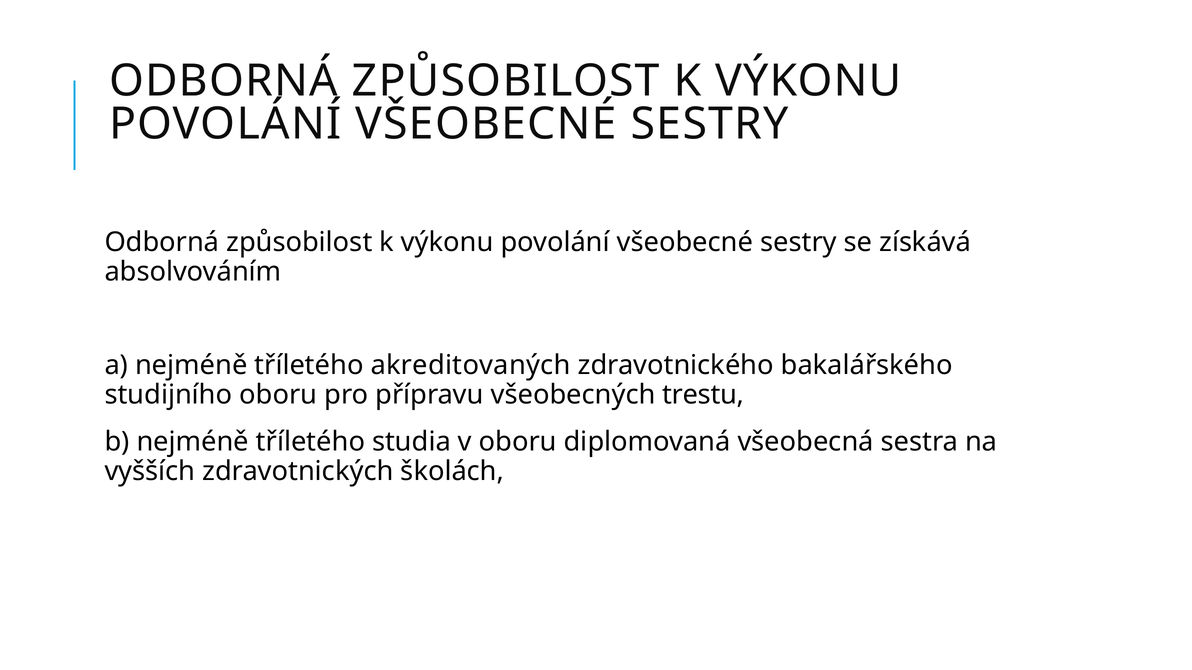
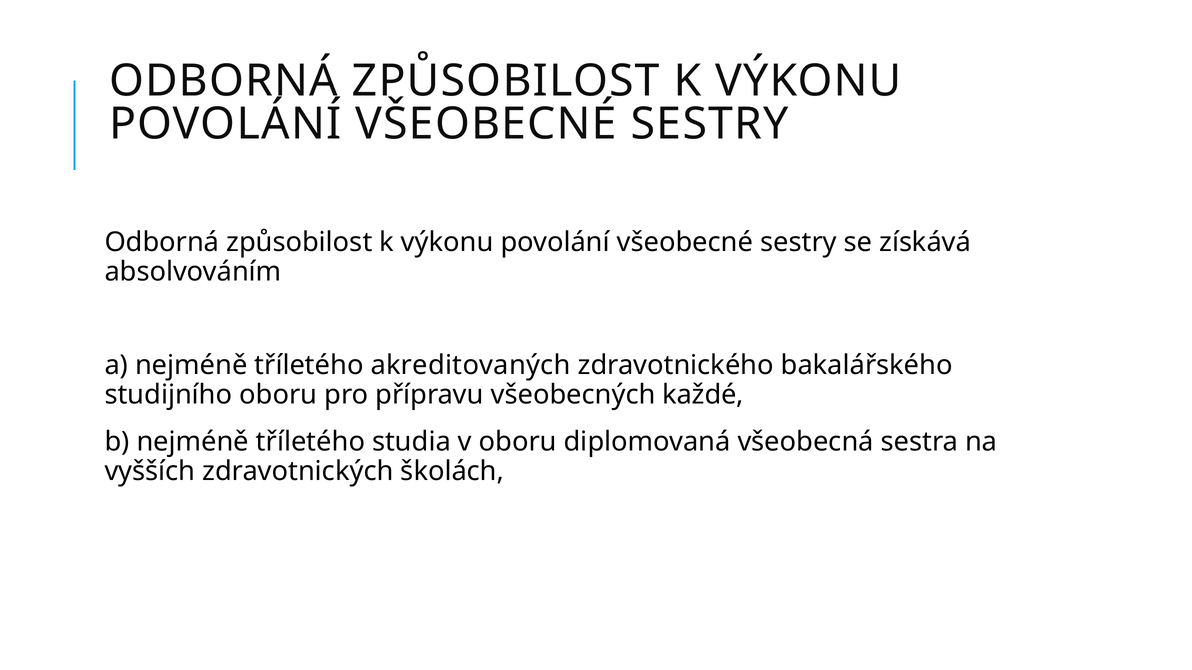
trestu: trestu -> každé
